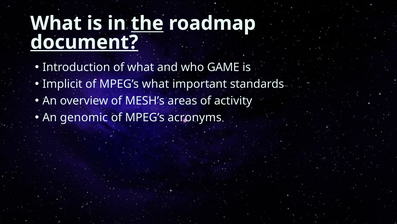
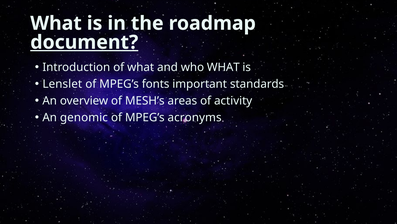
the underline: present -> none
who GAME: GAME -> WHAT
Implicit: Implicit -> Lenslet
MPEG’s what: what -> fonts
